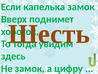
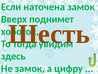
капелька: капелька -> наточена
